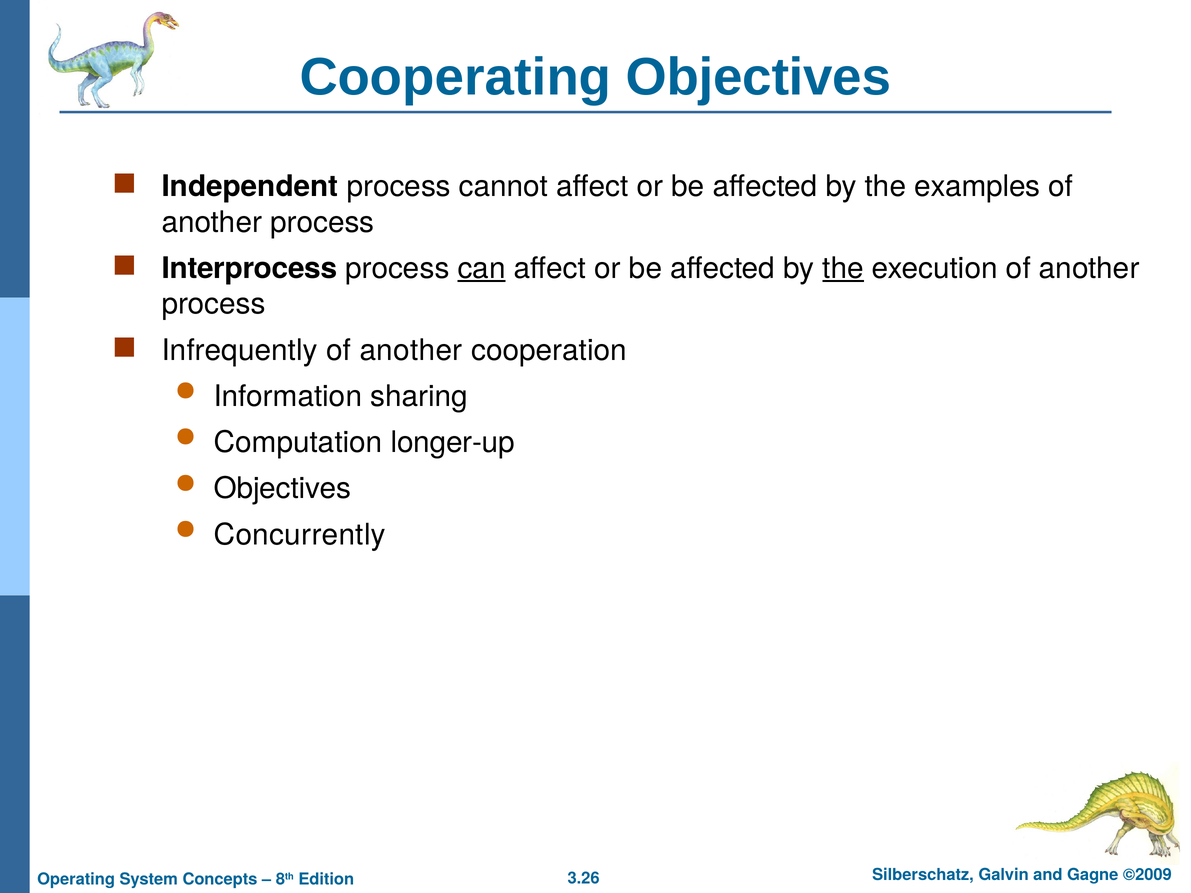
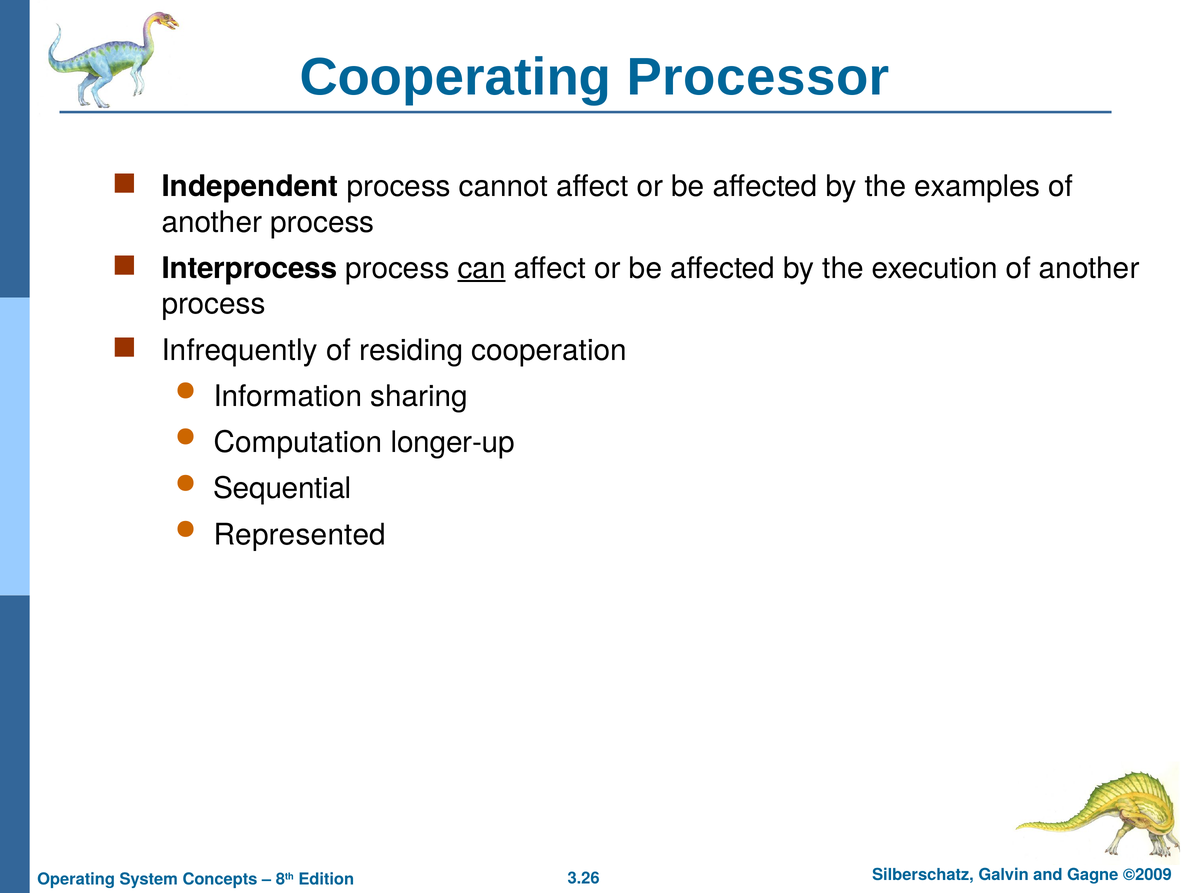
Cooperating Objectives: Objectives -> Processor
the at (843, 268) underline: present -> none
another at (411, 350): another -> residing
Objectives at (282, 489): Objectives -> Sequential
Concurrently: Concurrently -> Represented
